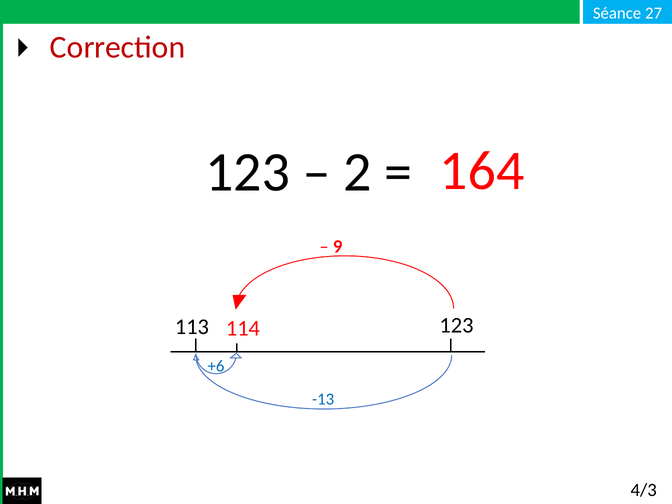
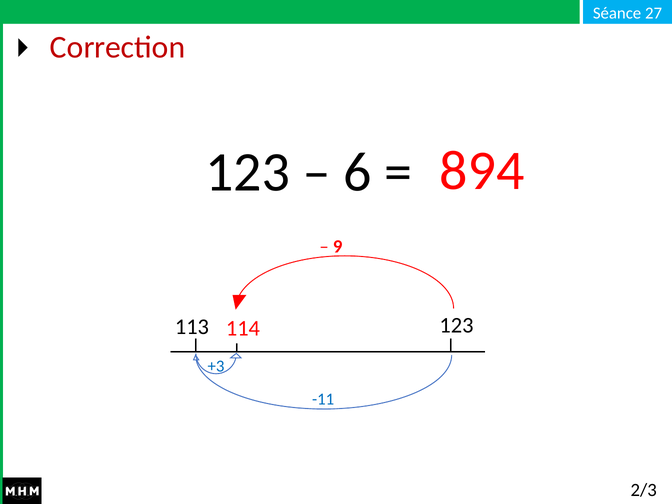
2: 2 -> 6
164: 164 -> 894
+6: +6 -> +3
-13: -13 -> -11
4/3: 4/3 -> 2/3
